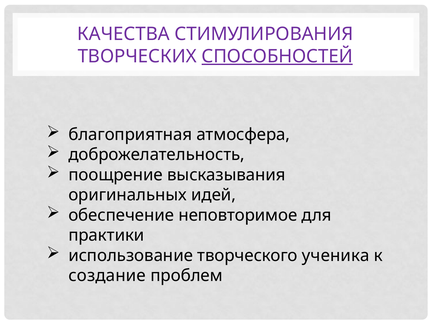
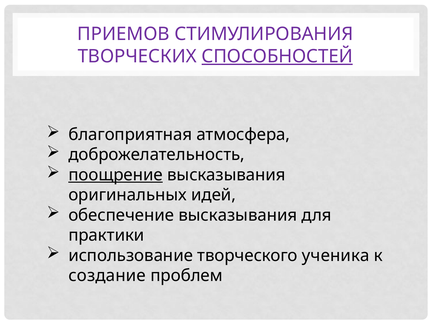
КАЧЕСТВА: КАЧЕСТВА -> ПРИЕМОВ
поощрение underline: none -> present
обеспечение неповторимое: неповторимое -> высказывания
